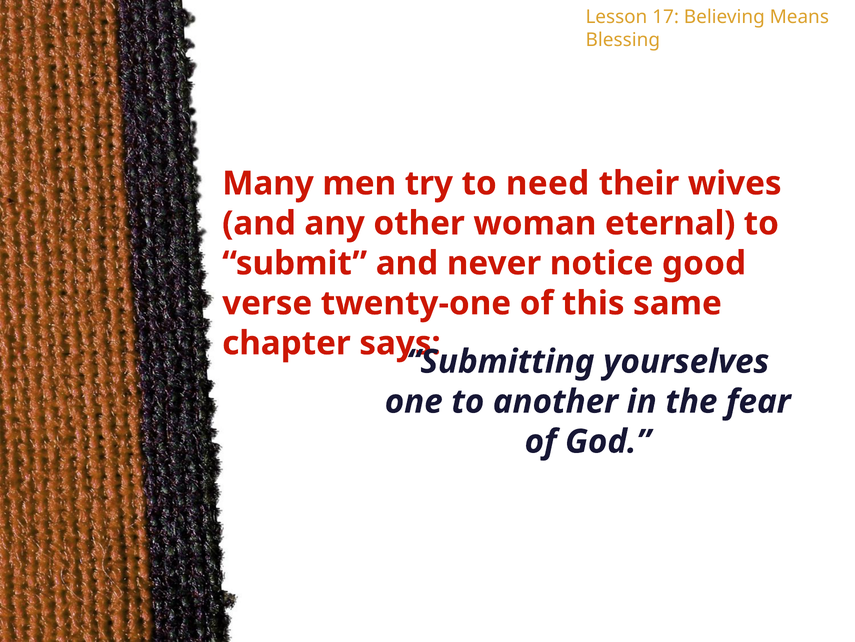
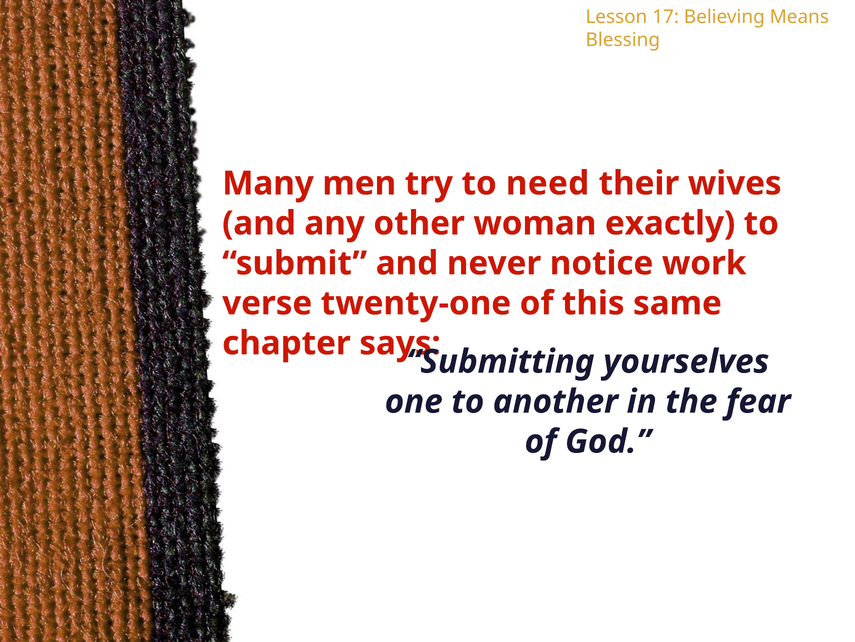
eternal: eternal -> exactly
good: good -> work
